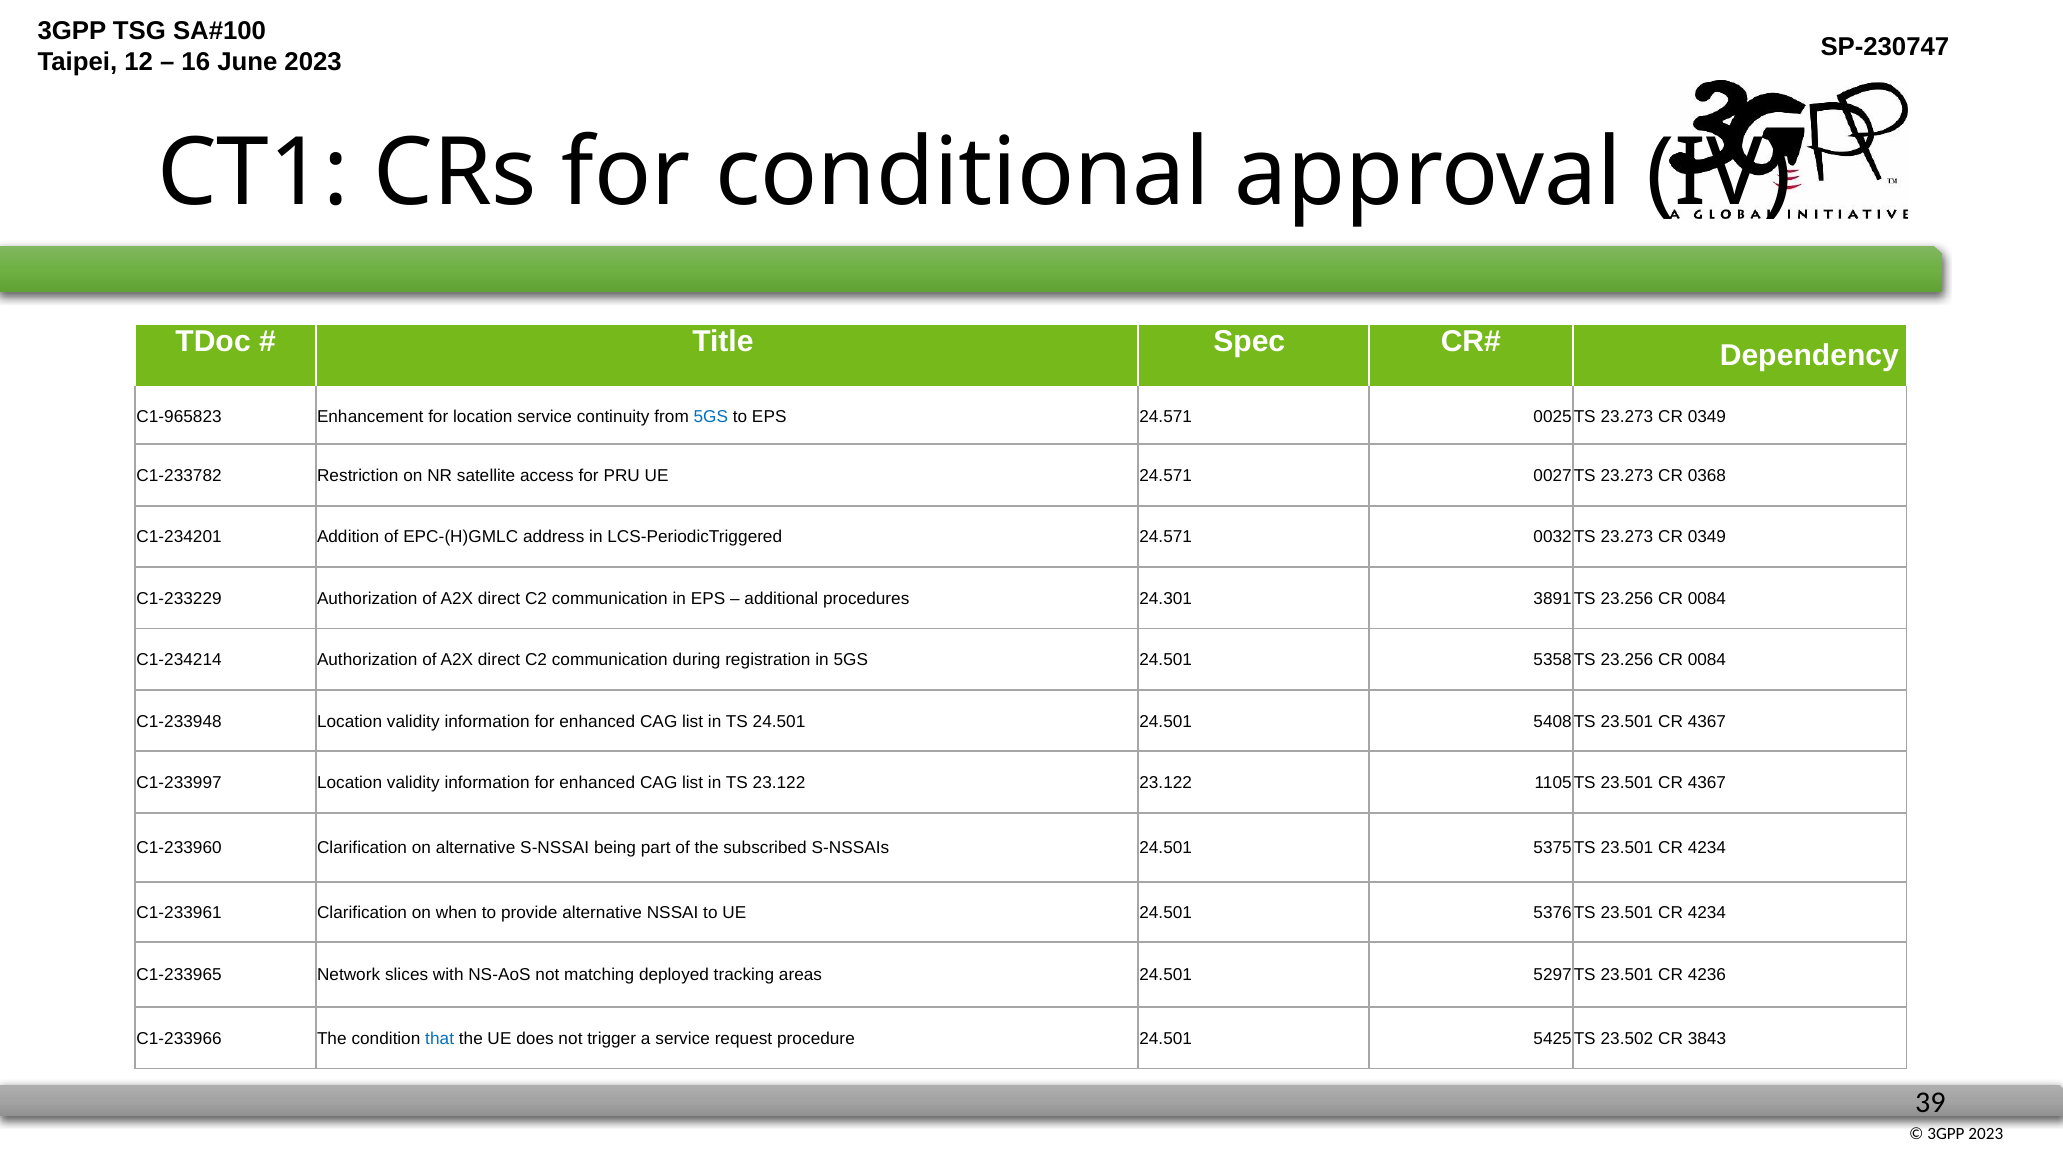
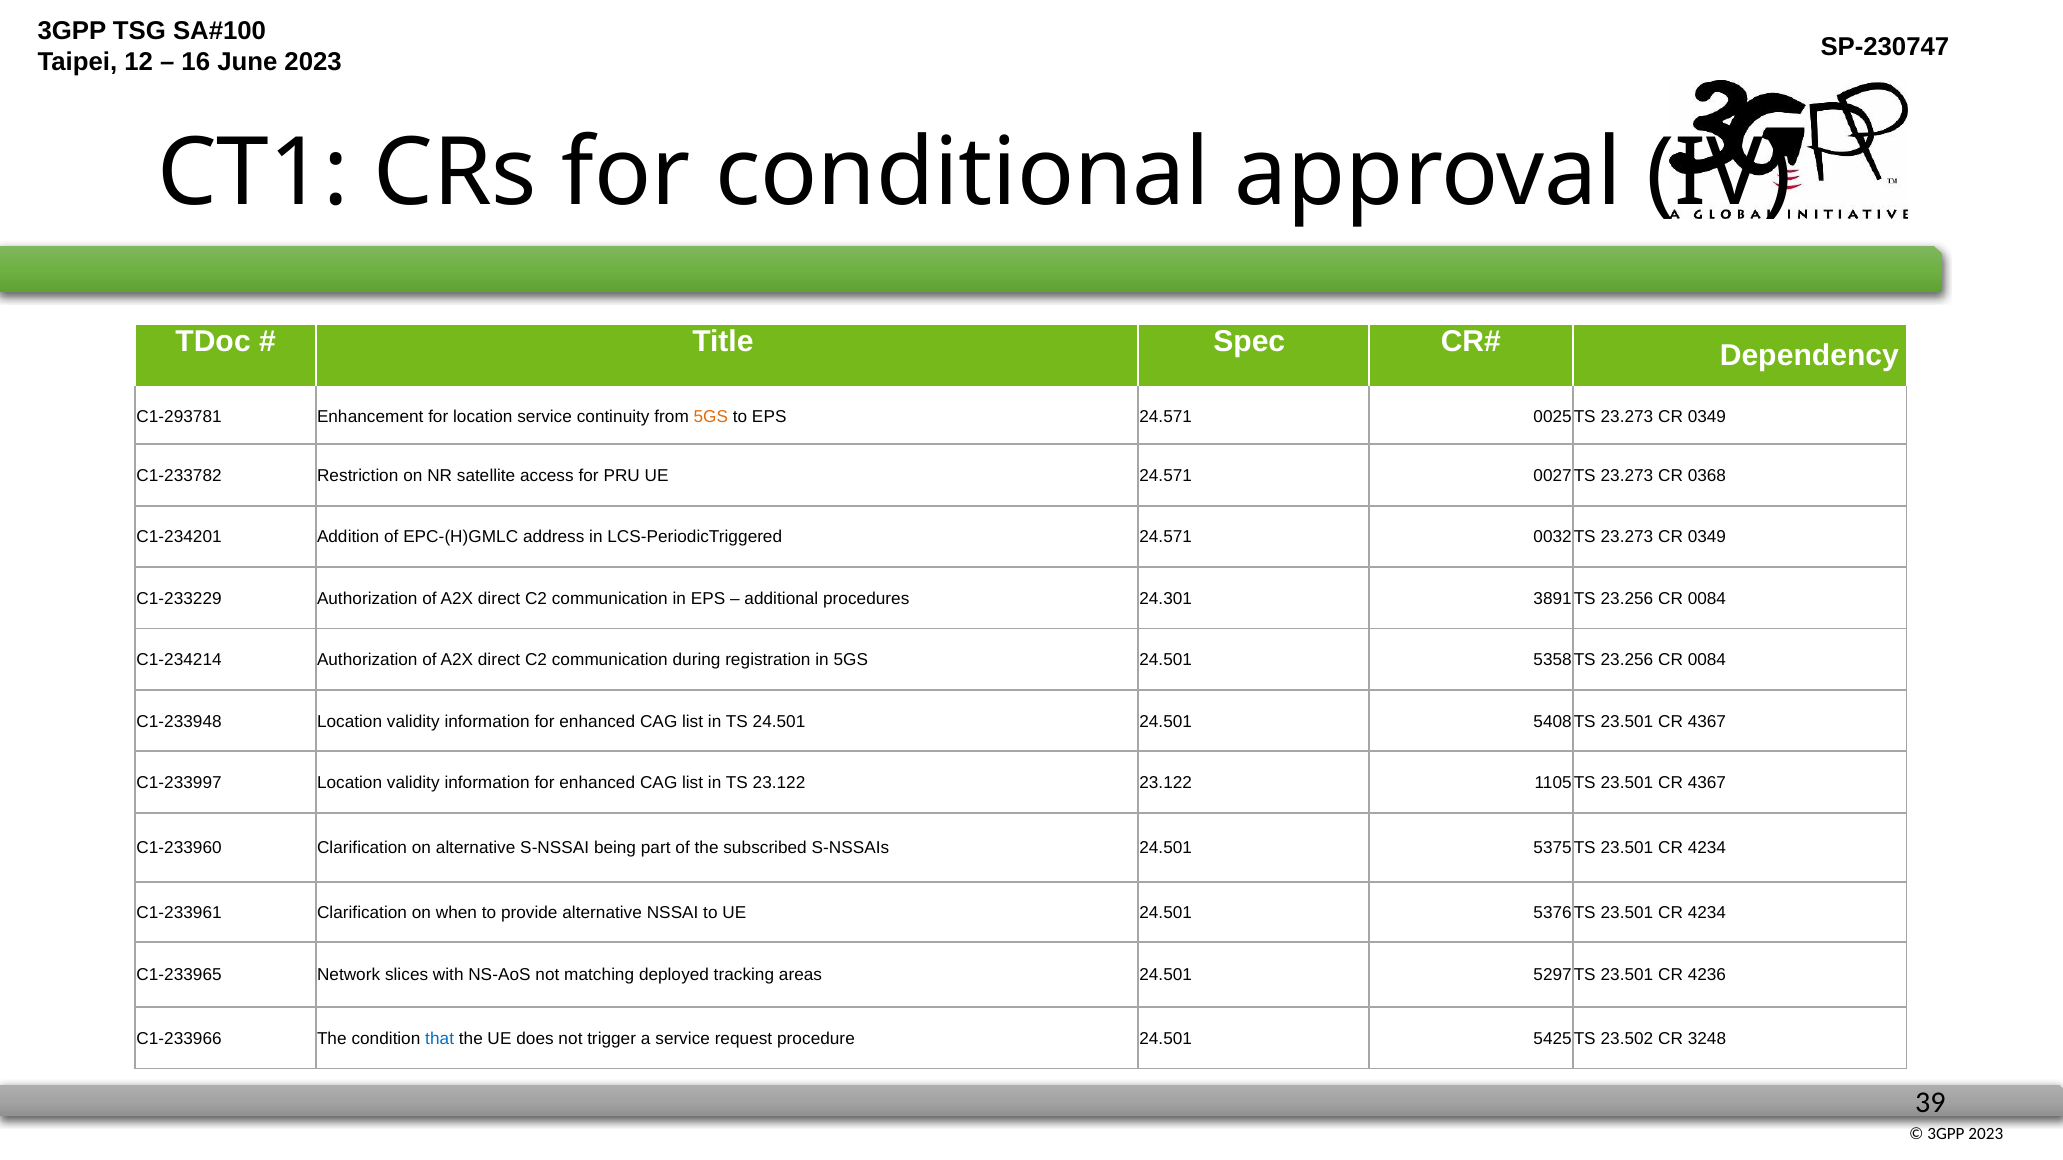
C1-965823: C1-965823 -> C1-293781
5GS at (711, 417) colour: blue -> orange
3843: 3843 -> 3248
